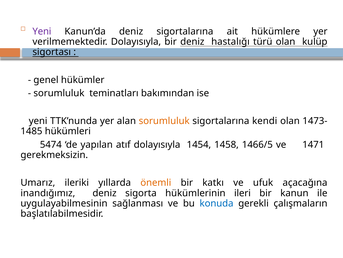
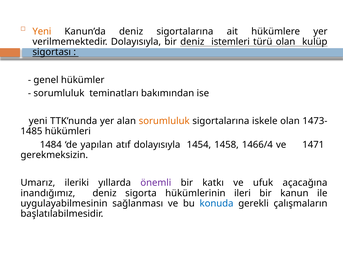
Yeni at (42, 31) colour: purple -> orange
hastalığı: hastalığı -> istemleri
kendi: kendi -> iskele
5474: 5474 -> 1484
1466/5: 1466/5 -> 1466/4
önemli colour: orange -> purple
